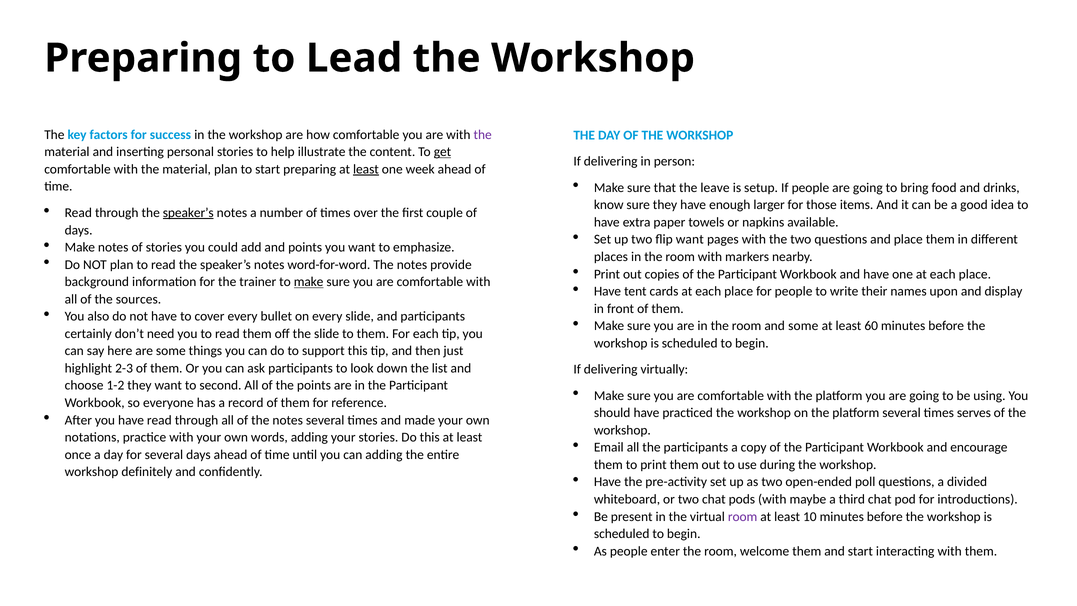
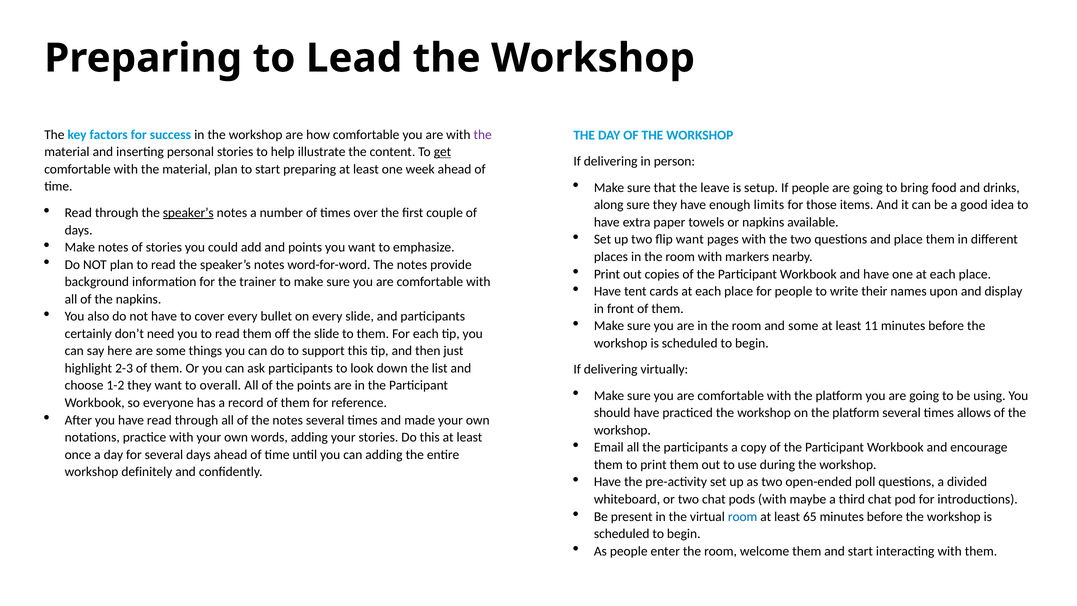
least at (366, 169) underline: present -> none
know: know -> along
larger: larger -> limits
make at (309, 282) underline: present -> none
the sources: sources -> napkins
60: 60 -> 11
second: second -> overall
serves: serves -> allows
room at (743, 516) colour: purple -> blue
10: 10 -> 65
